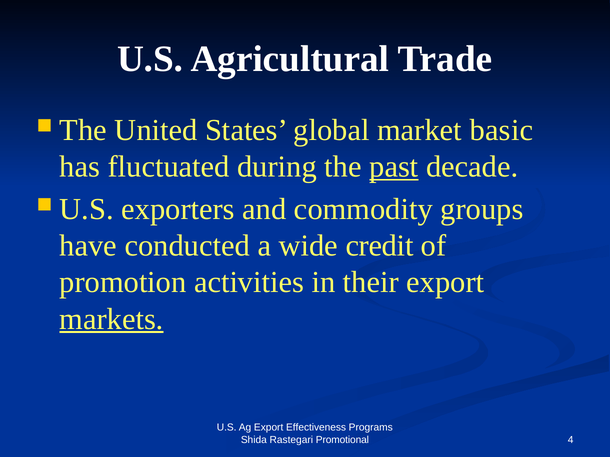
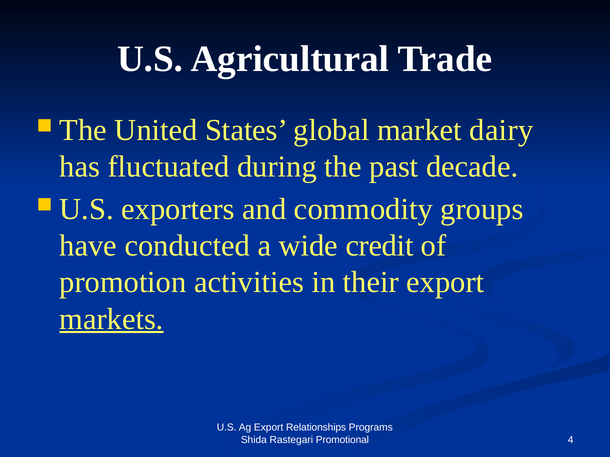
basic: basic -> dairy
past underline: present -> none
Effectiveness: Effectiveness -> Relationships
